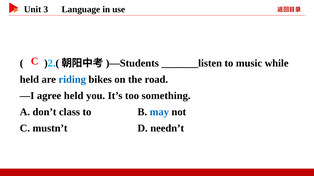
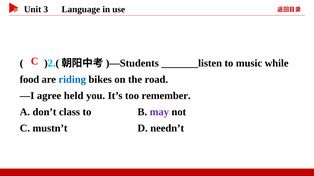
held at (29, 80): held -> food
something: something -> remember
may colour: blue -> purple
